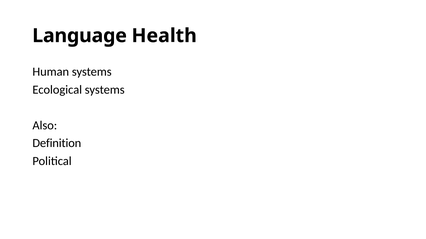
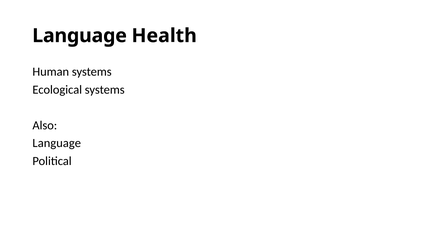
Definition at (57, 143): Definition -> Language
